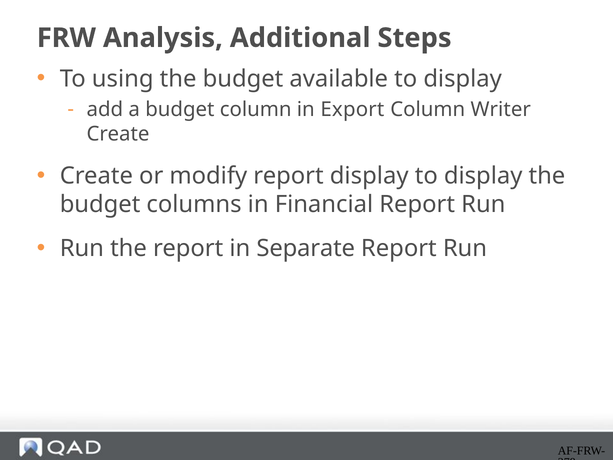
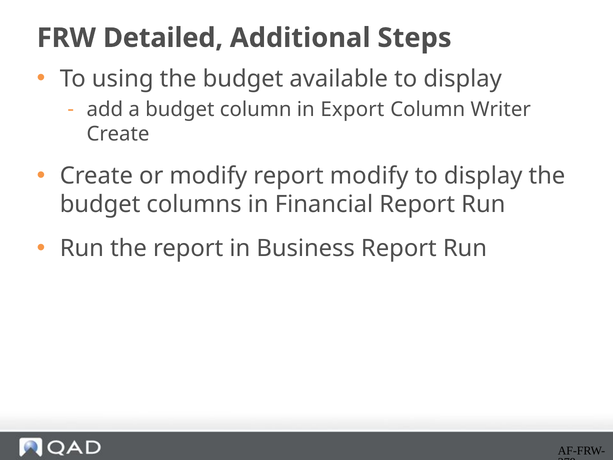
Analysis: Analysis -> Detailed
report display: display -> modify
Separate: Separate -> Business
